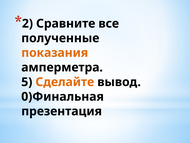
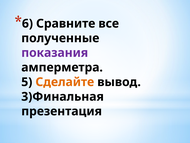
2: 2 -> 6
показания colour: orange -> purple
0)Финальная: 0)Финальная -> 3)Финальная
